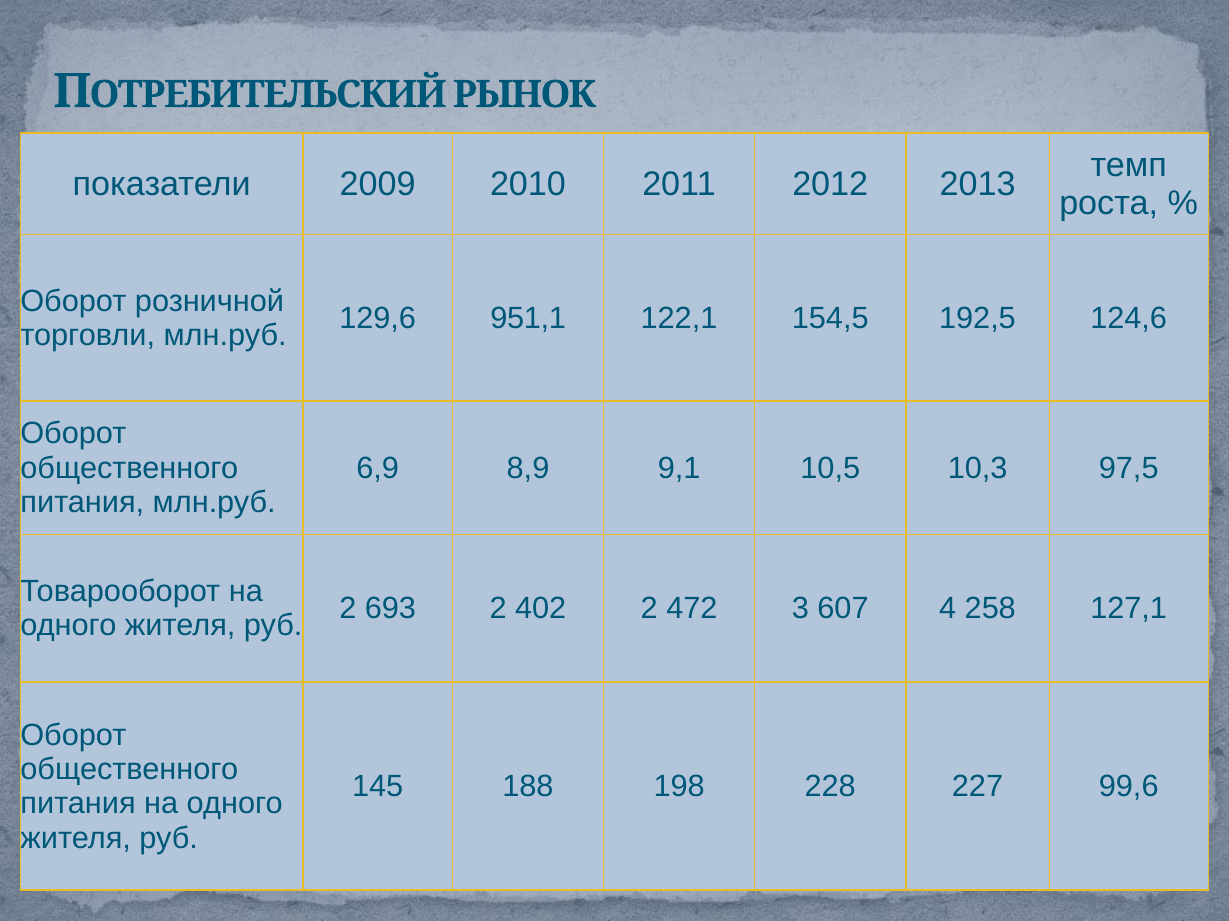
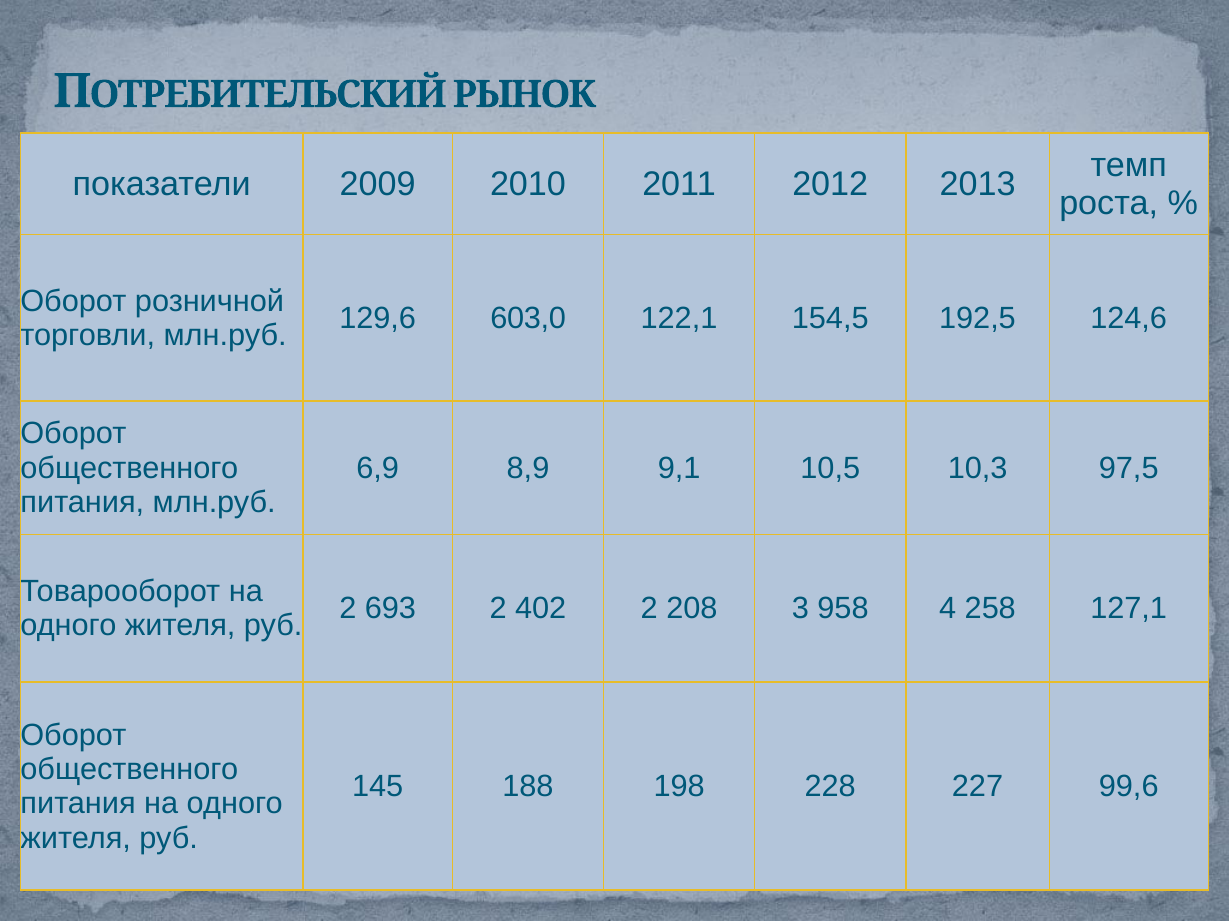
951,1: 951,1 -> 603,0
472: 472 -> 208
607: 607 -> 958
